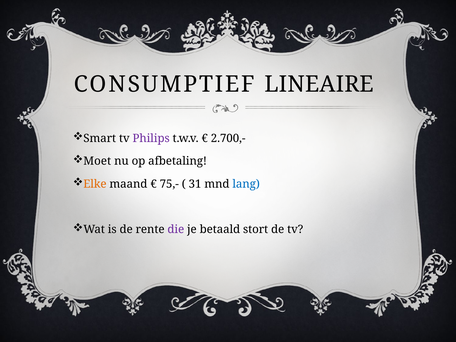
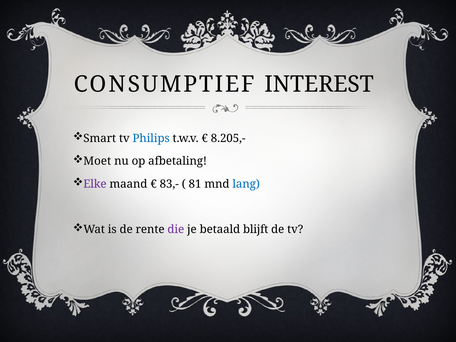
LINEAIRE: LINEAIRE -> INTEREST
Philips colour: purple -> blue
2.700,-: 2.700,- -> 8.205,-
Elke colour: orange -> purple
75,-: 75,- -> 83,-
31: 31 -> 81
stort: stort -> blijft
